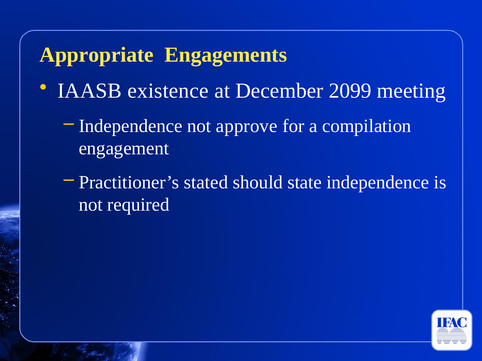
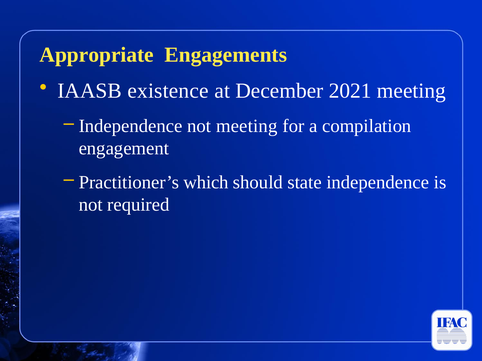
2099: 2099 -> 2021
not approve: approve -> meeting
stated: stated -> which
